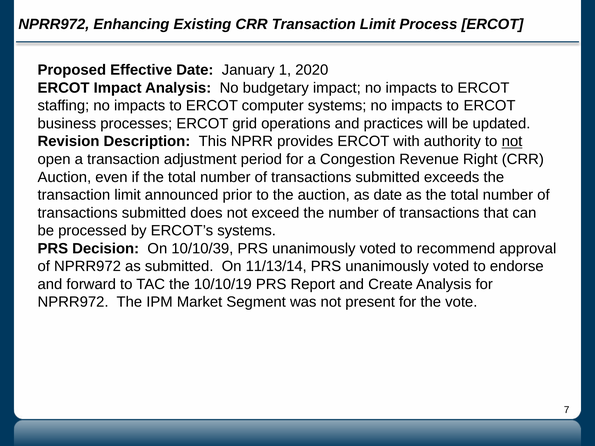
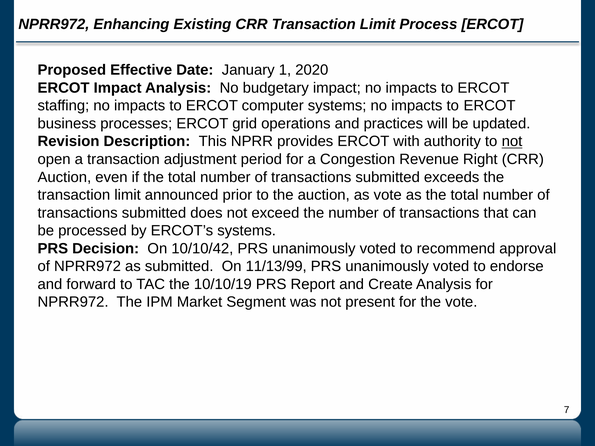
as date: date -> vote
10/10/39: 10/10/39 -> 10/10/42
11/13/14: 11/13/14 -> 11/13/99
